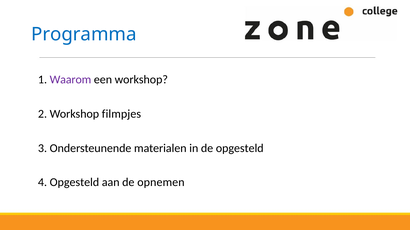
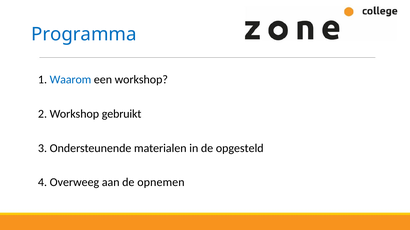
Waarom colour: purple -> blue
filmpjes: filmpjes -> gebruikt
4 Opgesteld: Opgesteld -> Overweeg
